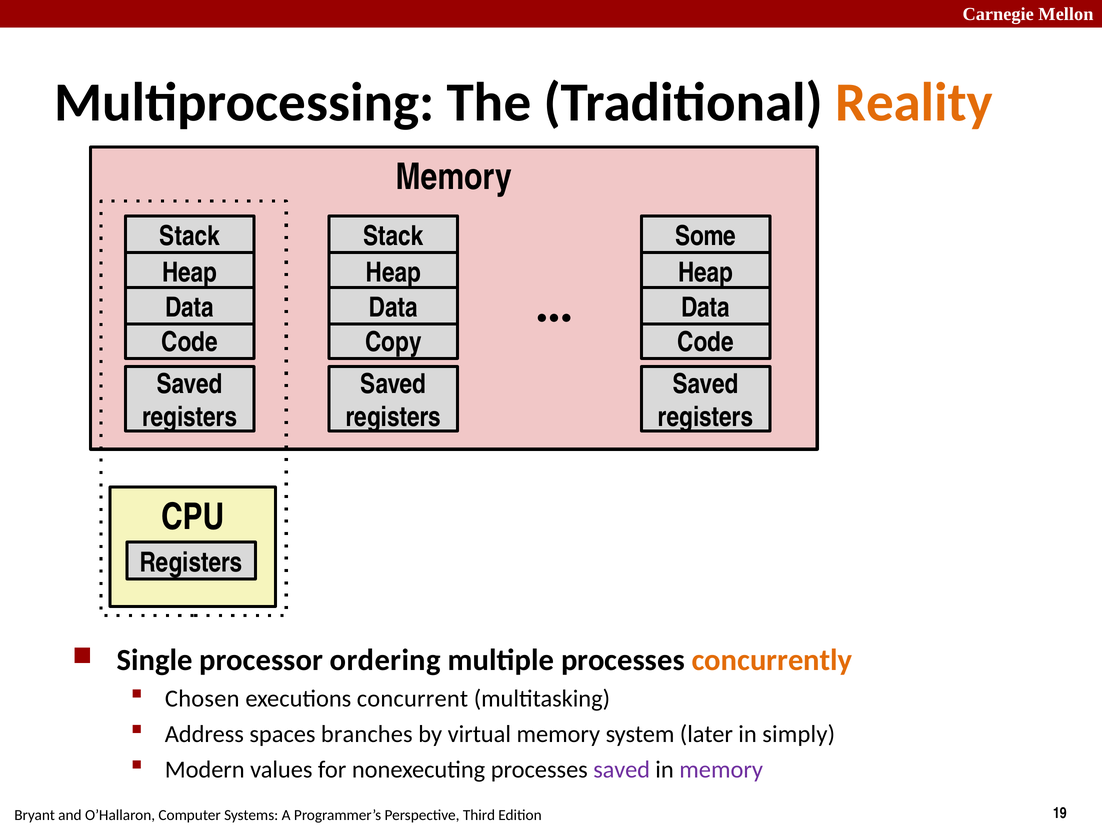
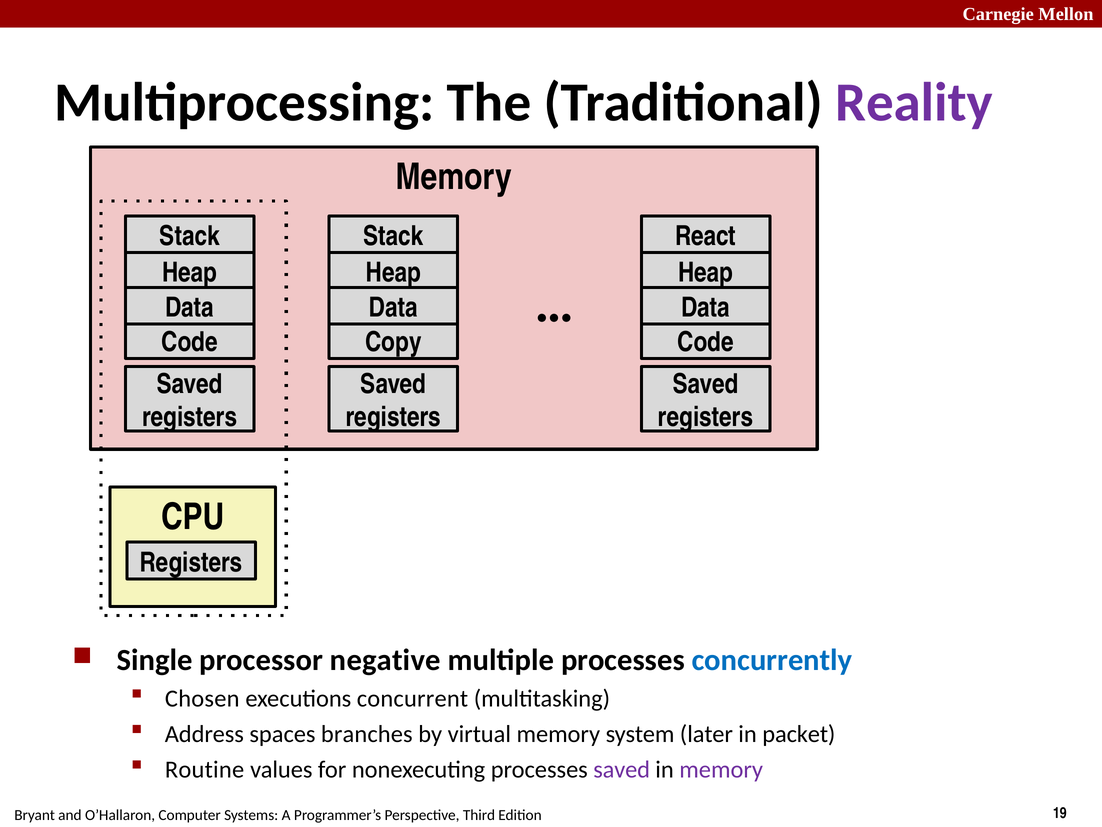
Reality colour: orange -> purple
Some: Some -> React
ordering: ordering -> negative
concurrently colour: orange -> blue
simply: simply -> packet
Modern: Modern -> Routine
